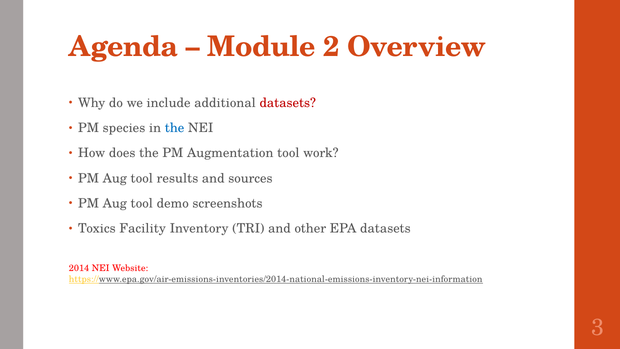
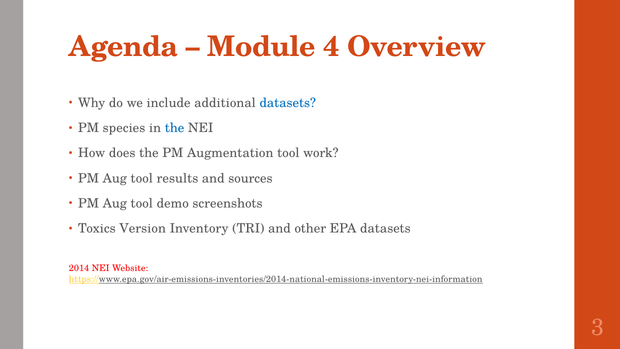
2: 2 -> 4
datasets at (288, 103) colour: red -> blue
Facility: Facility -> Version
